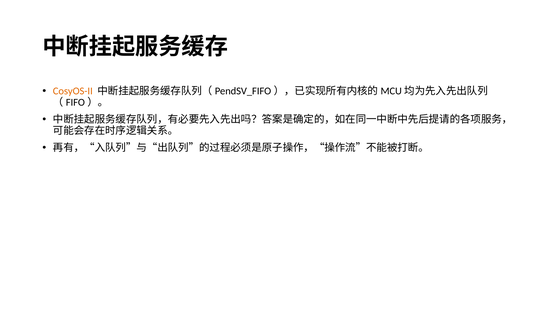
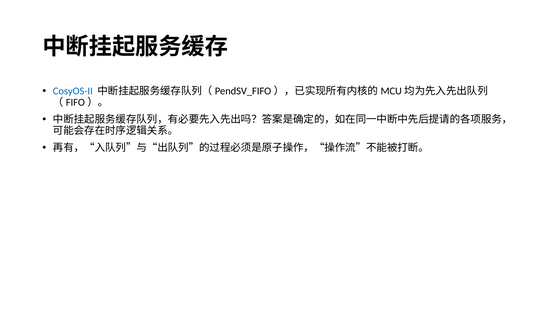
CosyOS-II colour: orange -> blue
